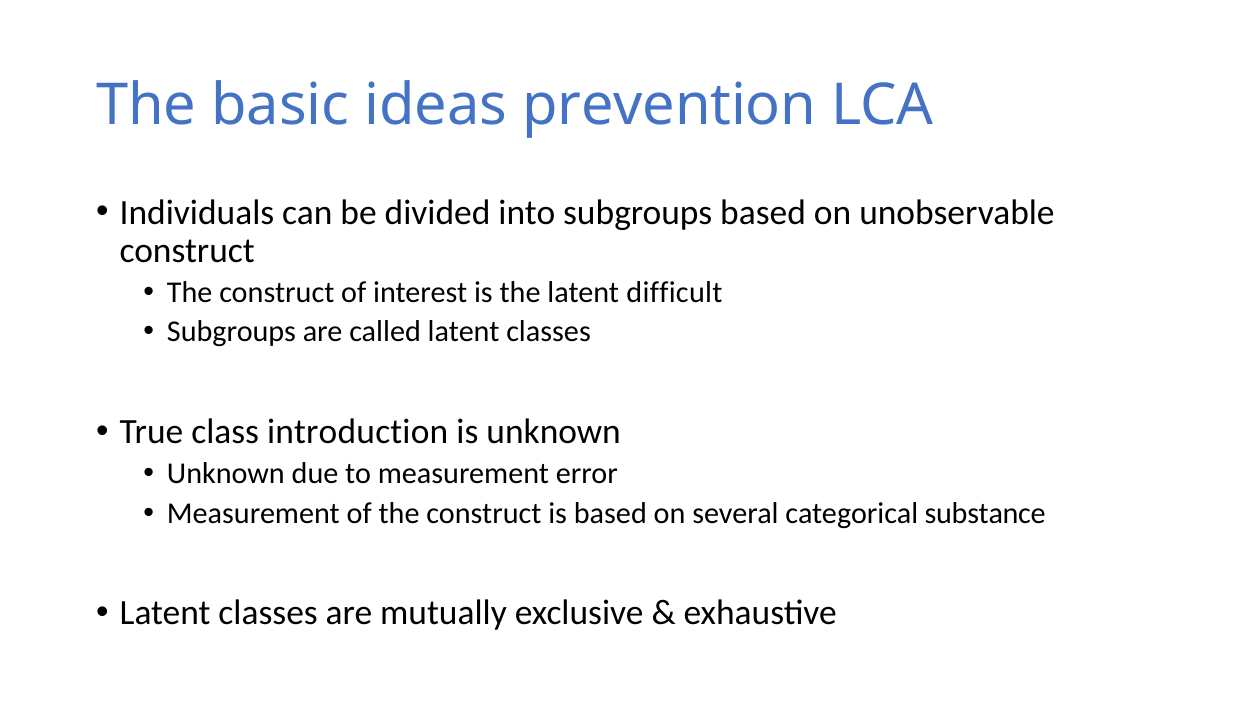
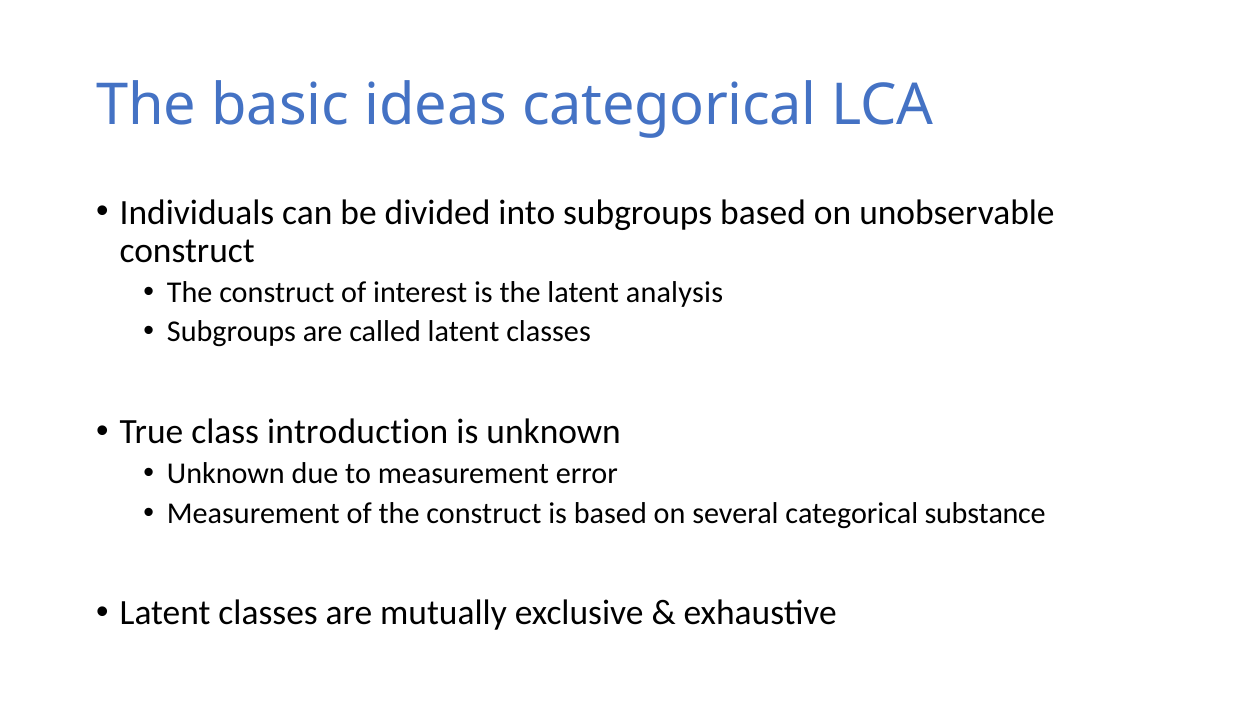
ideas prevention: prevention -> categorical
difficult: difficult -> analysis
